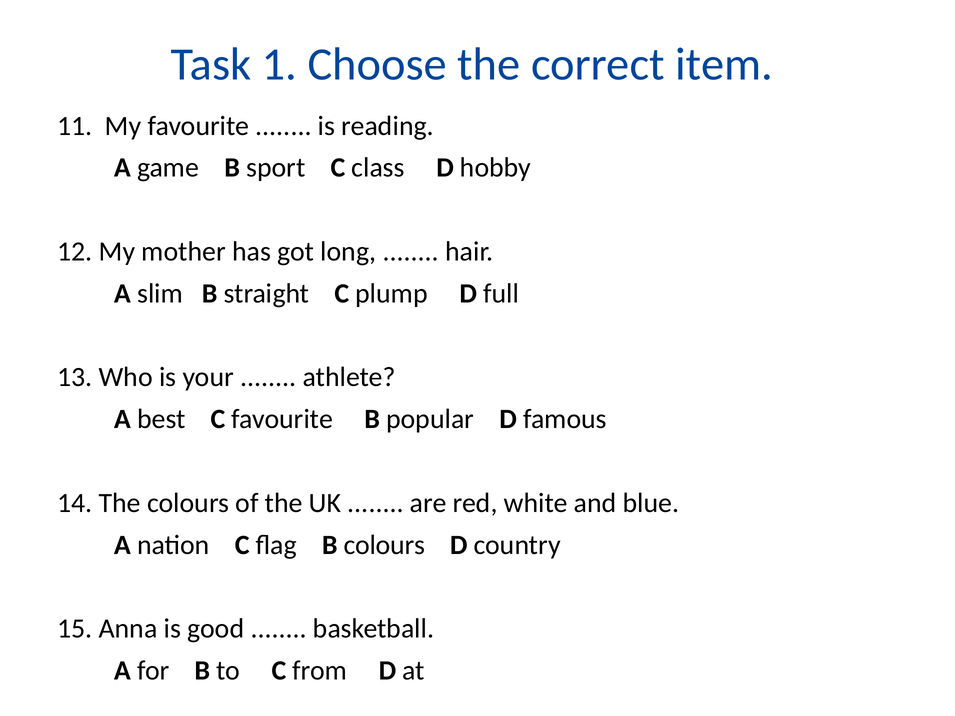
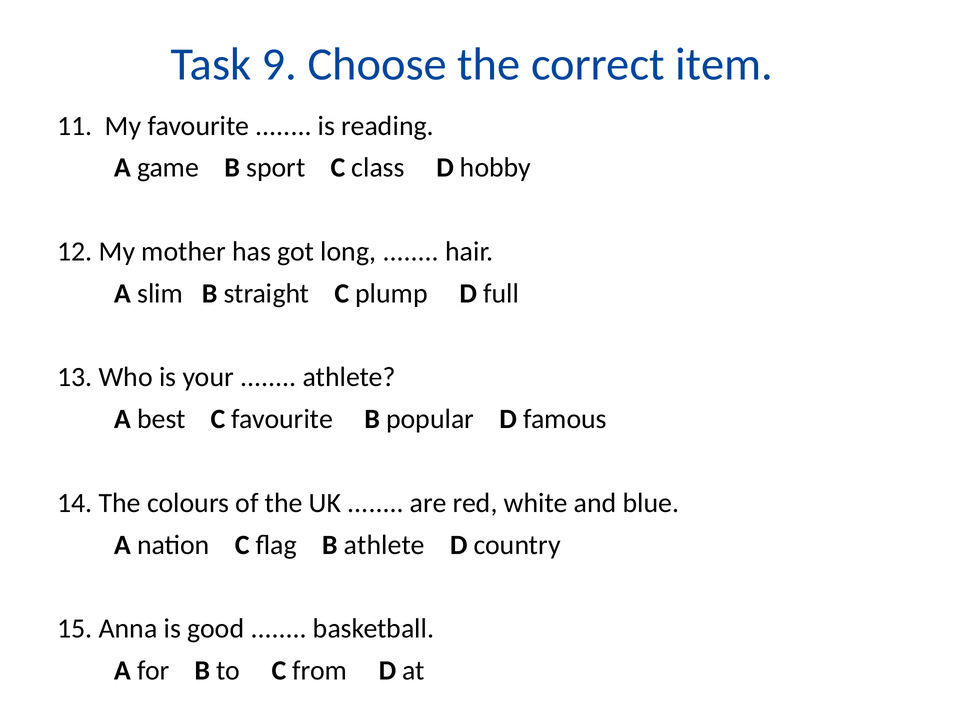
1: 1 -> 9
B colours: colours -> athlete
